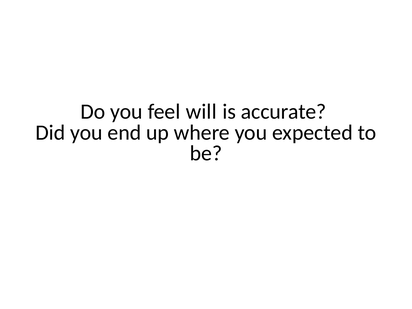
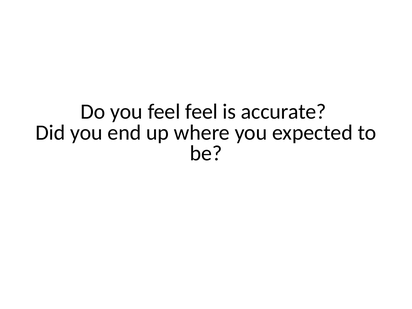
feel will: will -> feel
